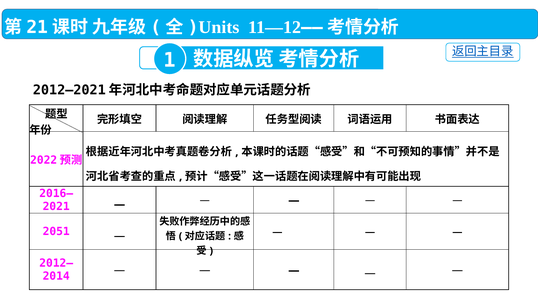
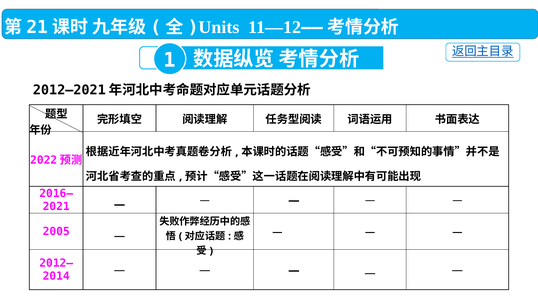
2051: 2051 -> 2005
